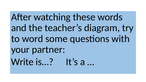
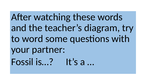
Write: Write -> Fossil
